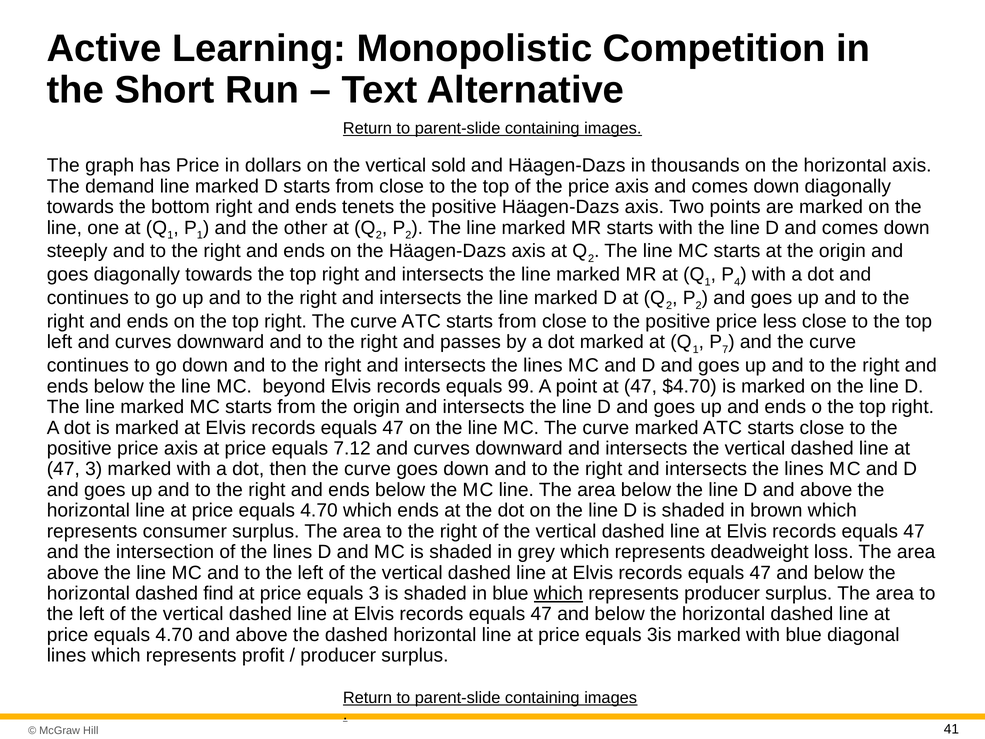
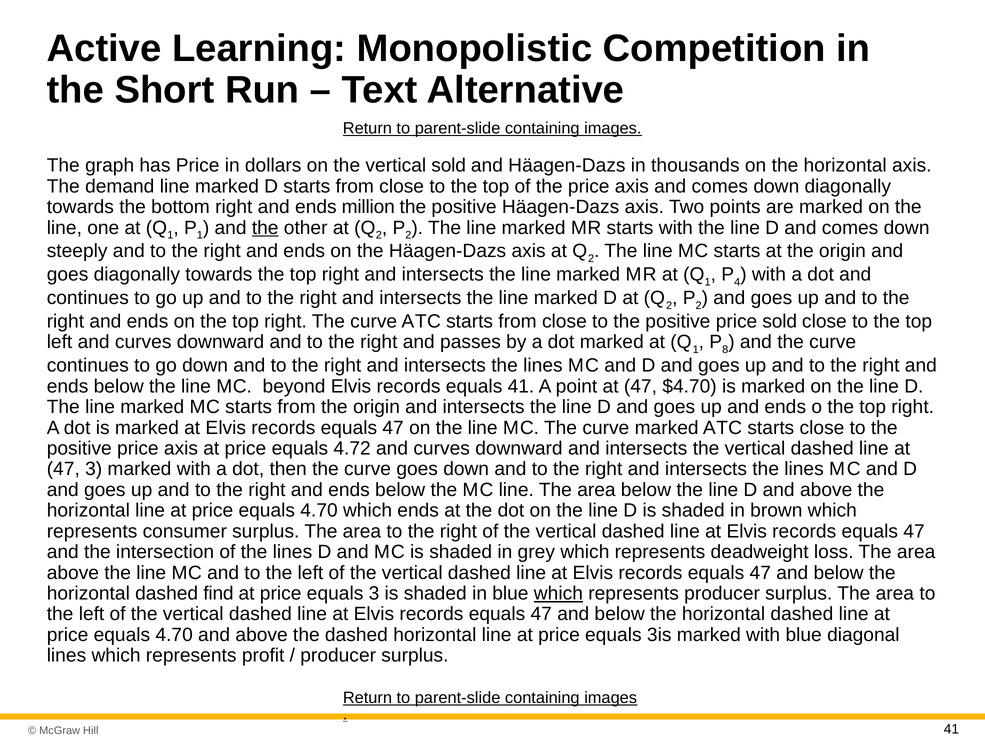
tenets: tenets -> million
the at (265, 228) underline: none -> present
price less: less -> sold
7: 7 -> 8
equals 99: 99 -> 41
7.12: 7.12 -> 4.72
